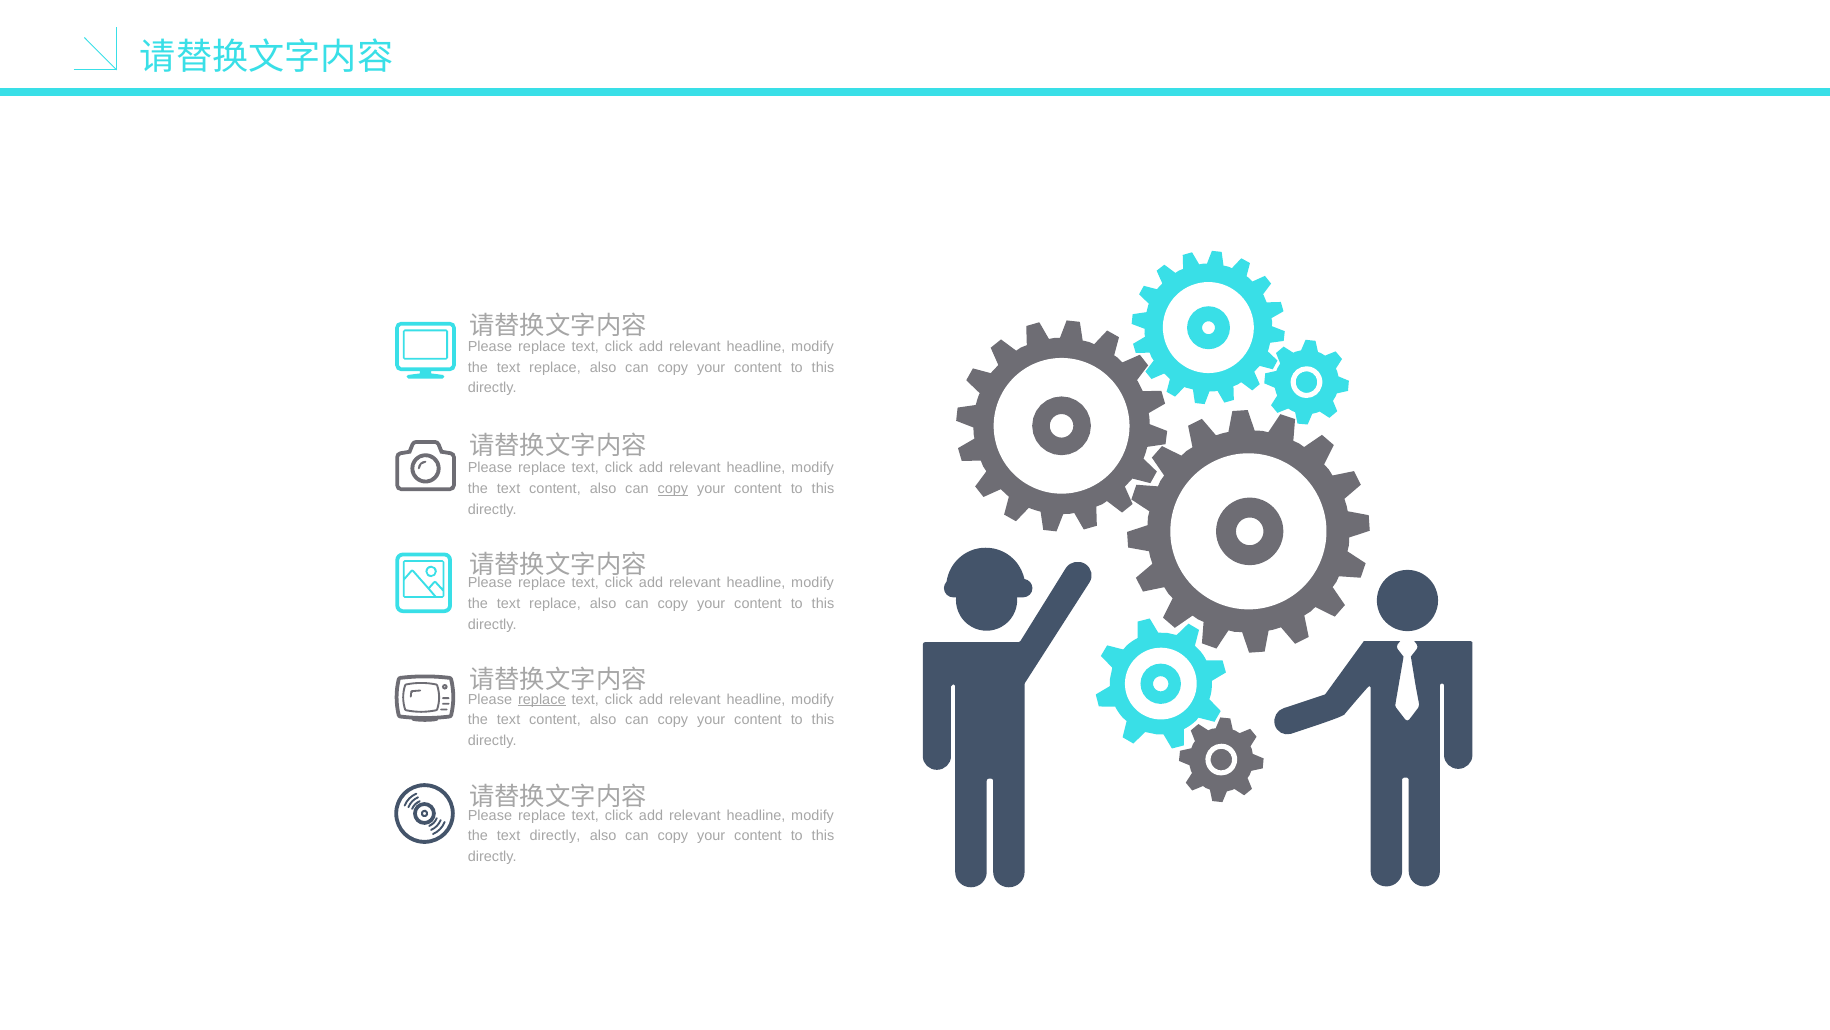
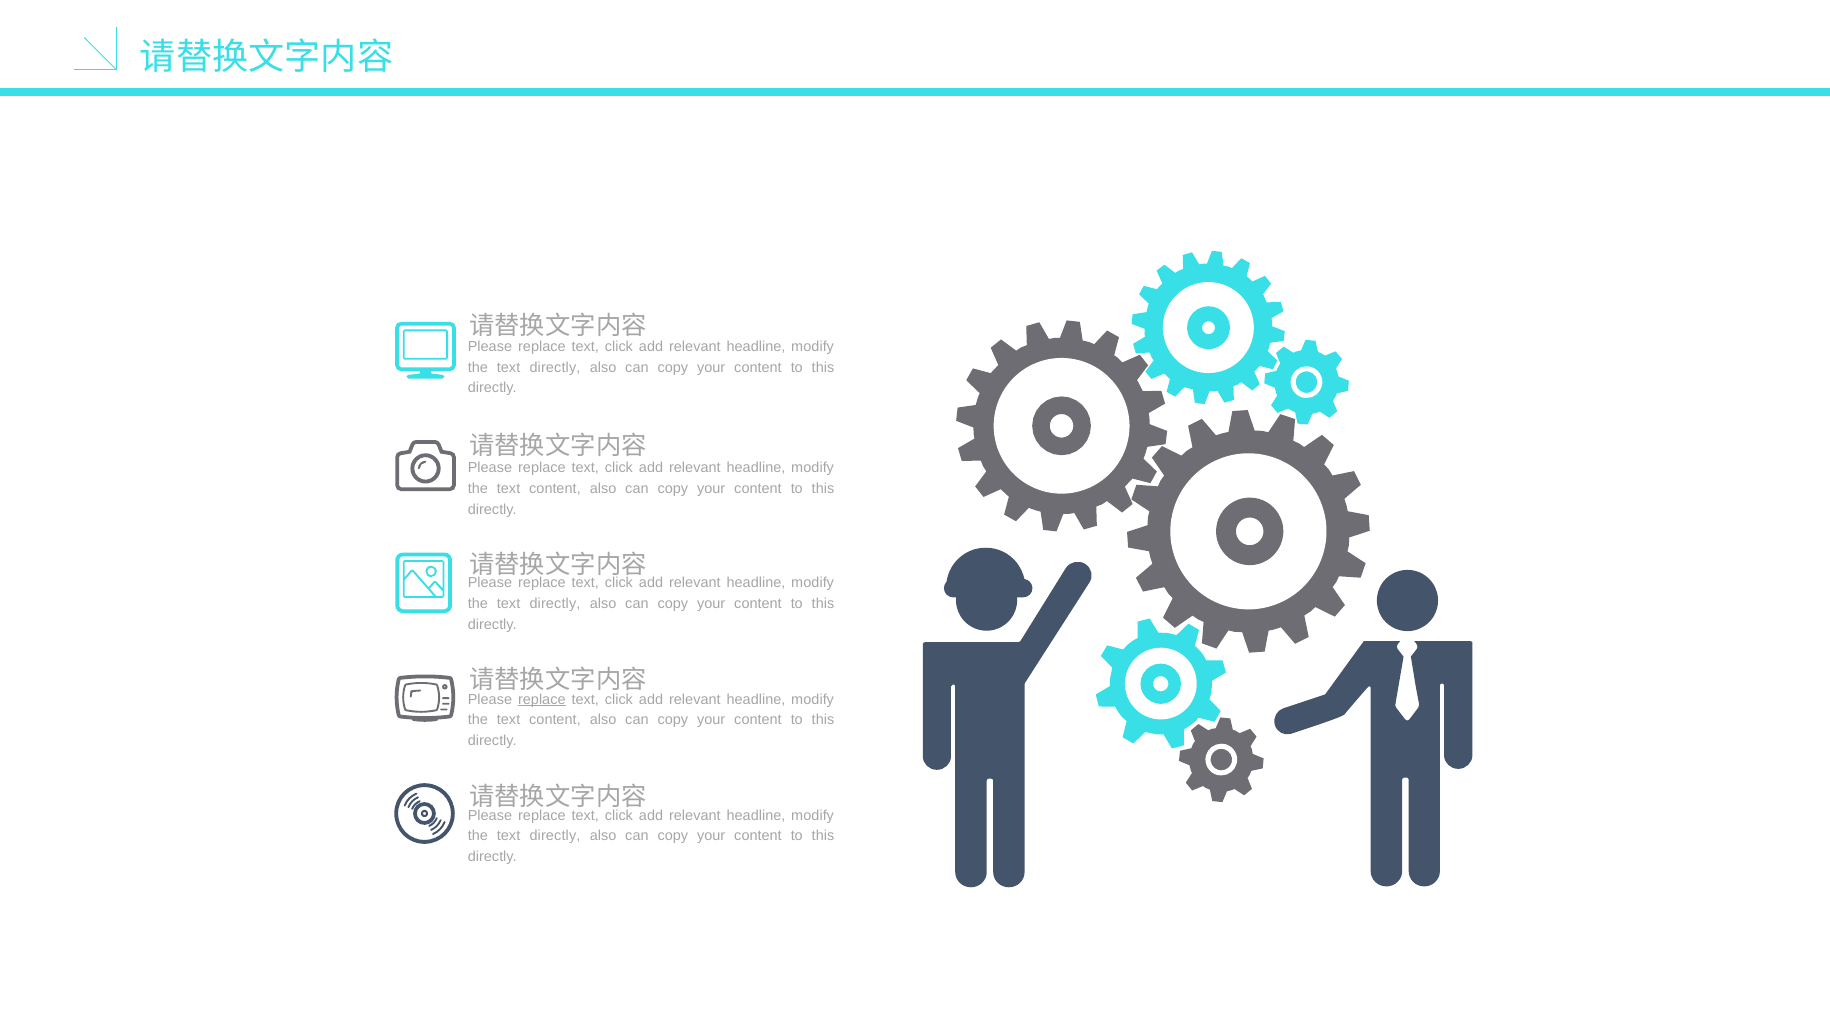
replace at (555, 367): replace -> directly
copy at (673, 489) underline: present -> none
replace at (555, 603): replace -> directly
